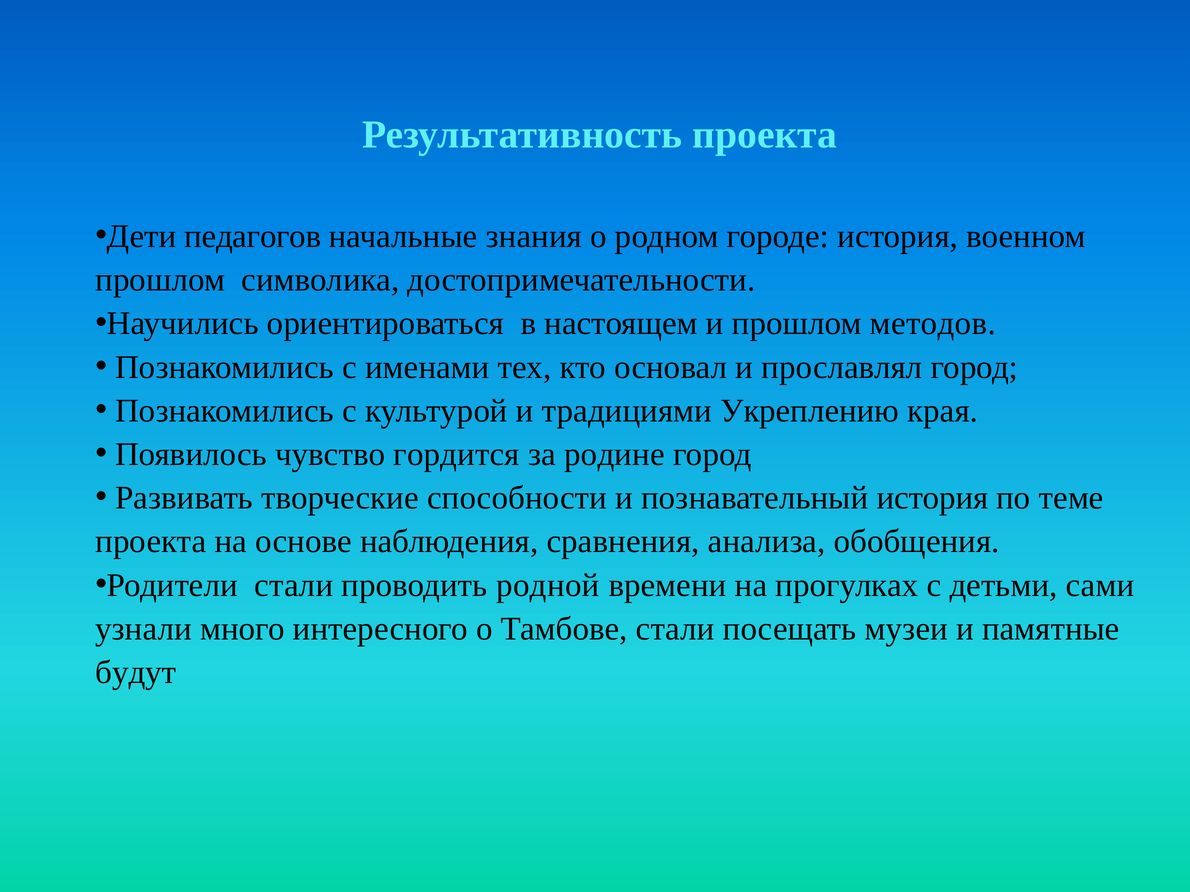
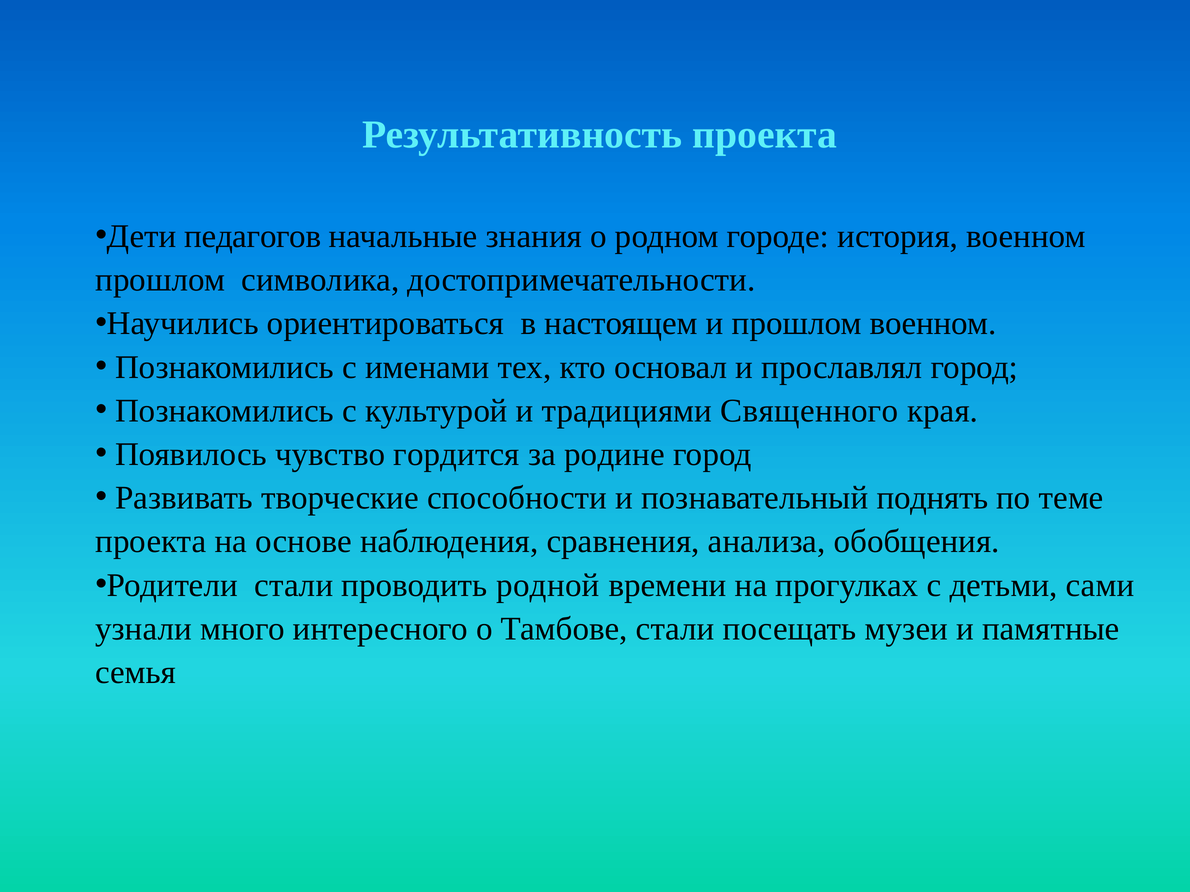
прошлом методов: методов -> военном
Укреплению: Укреплению -> Священного
познавательный история: история -> поднять
будут: будут -> семья
